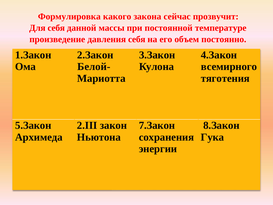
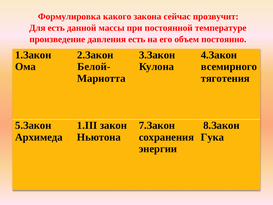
Для себя: себя -> есть
давления себя: себя -> есть
2.III: 2.III -> 1.III
